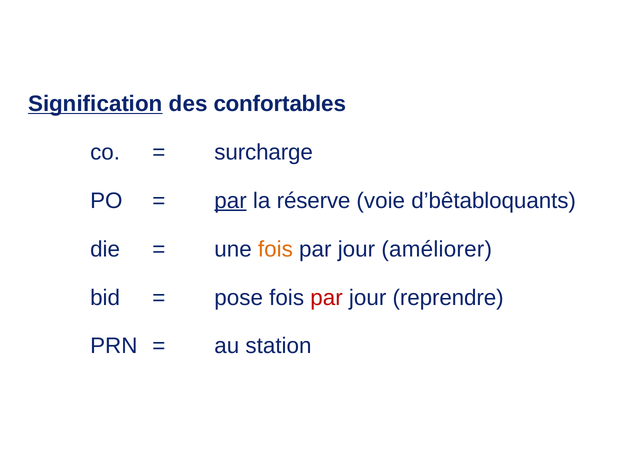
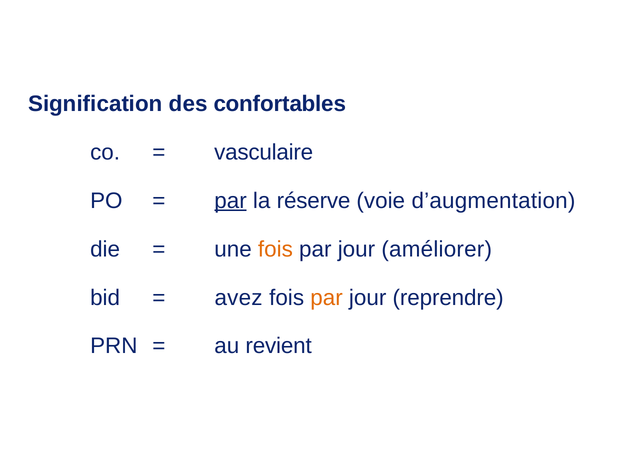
Signification underline: present -> none
surcharge: surcharge -> vasculaire
d’bêtabloquants: d’bêtabloquants -> d’augmentation
pose: pose -> avez
par at (327, 297) colour: red -> orange
station: station -> revient
